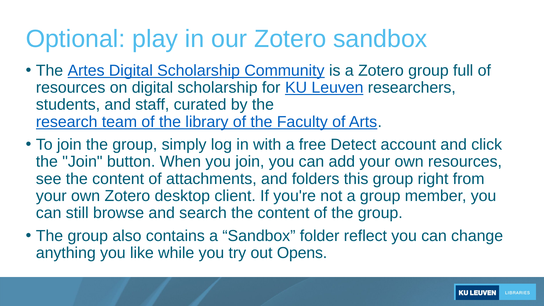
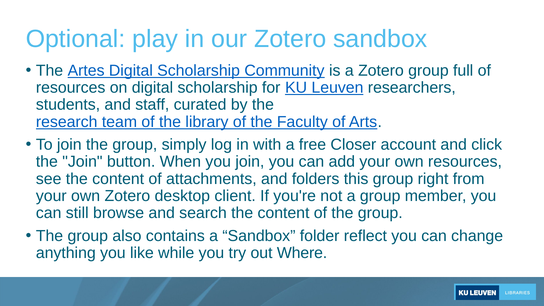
Detect: Detect -> Closer
Opens: Opens -> Where
